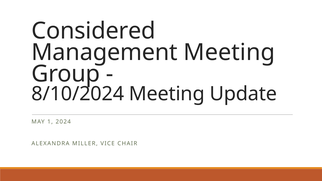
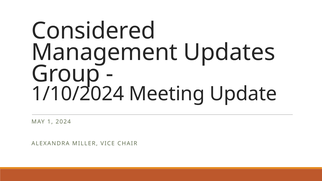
Management Meeting: Meeting -> Updates
8/10/2024: 8/10/2024 -> 1/10/2024
